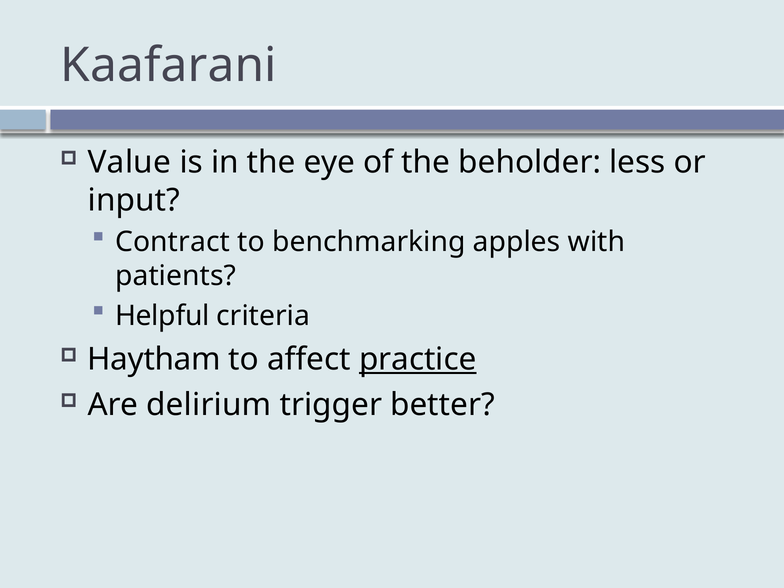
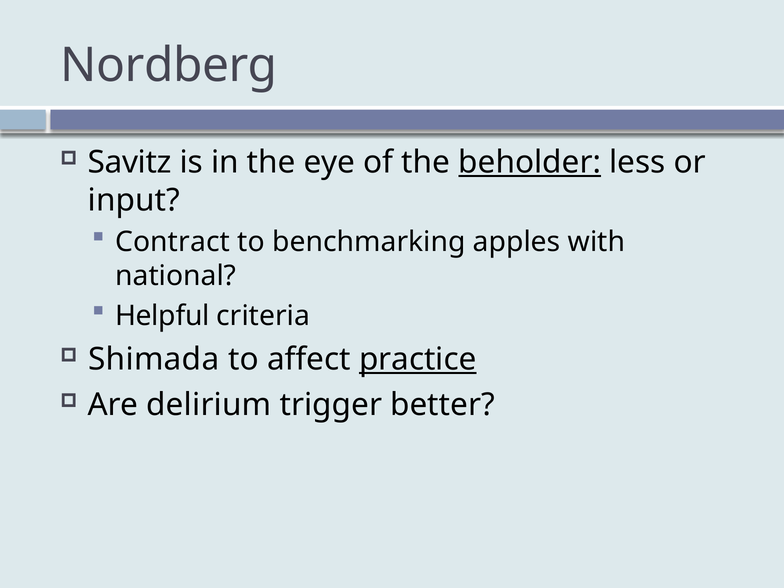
Kaafarani: Kaafarani -> Nordberg
Value: Value -> Savitz
beholder underline: none -> present
patients: patients -> national
Haytham: Haytham -> Shimada
